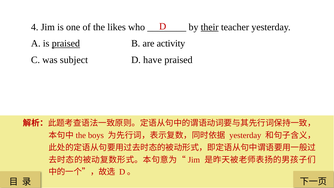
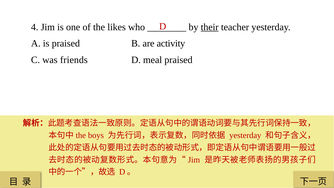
praised at (66, 43) underline: present -> none
subject: subject -> friends
have: have -> meal
